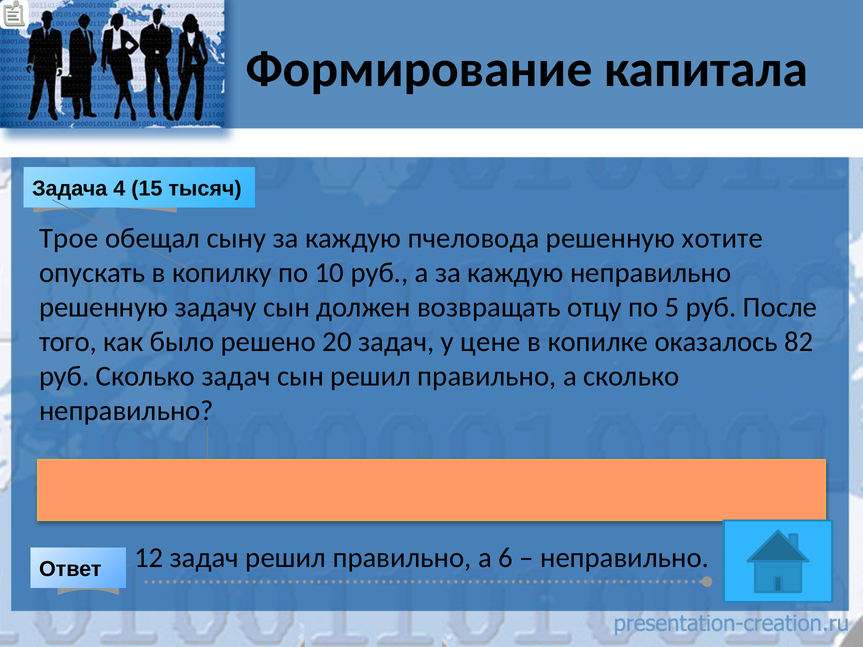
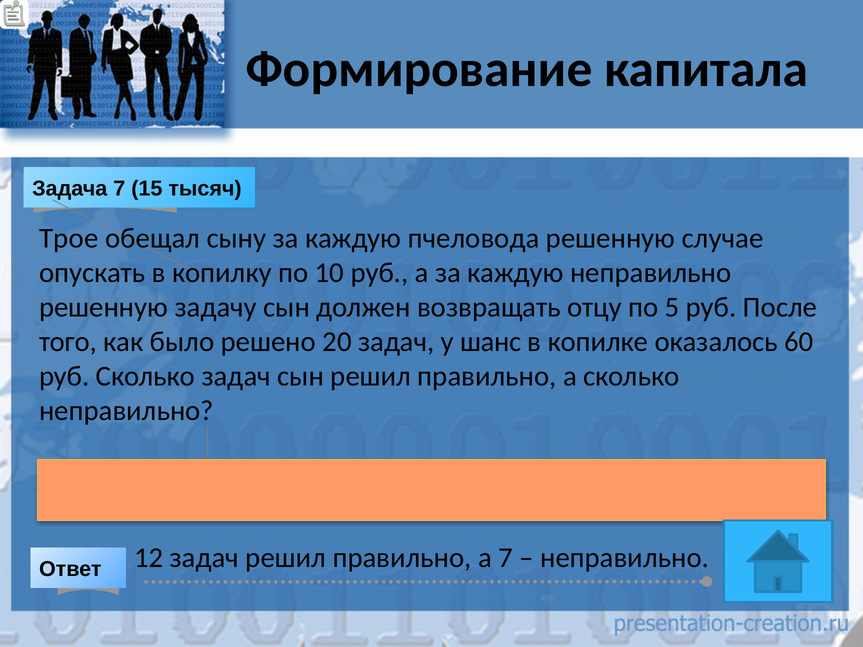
Задача 4: 4 -> 7
хотите: хотите -> случае
цене: цене -> шанс
82: 82 -> 60
а 6: 6 -> 7
